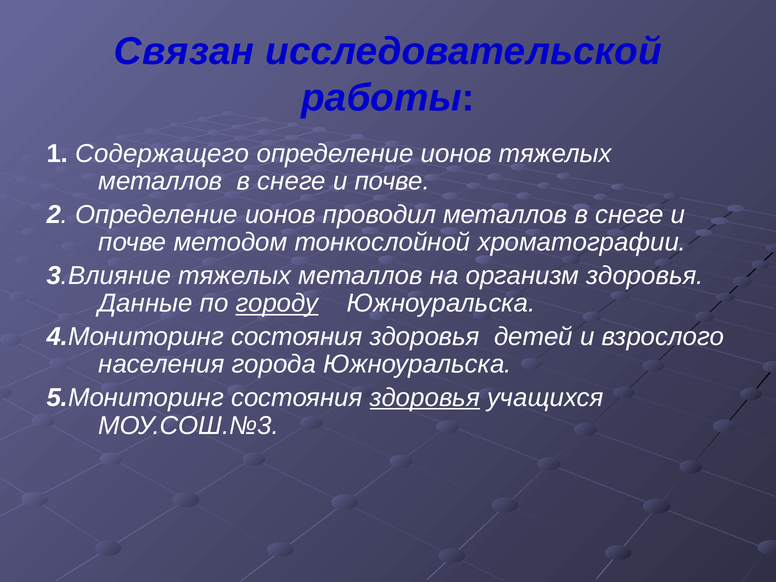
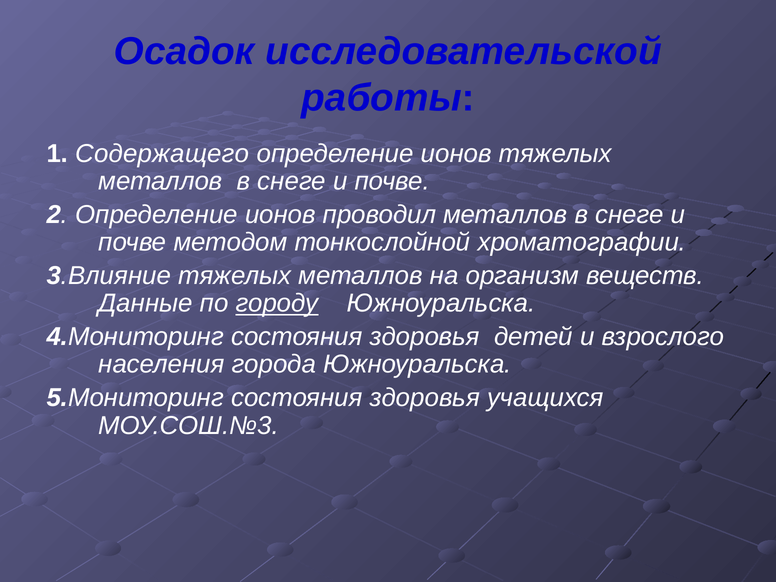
Связан: Связан -> Осадок
организм здоровья: здоровья -> веществ
здоровья at (425, 398) underline: present -> none
